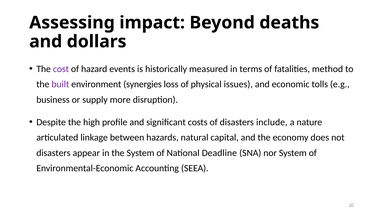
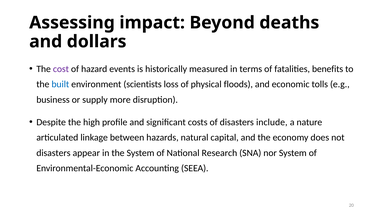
method: method -> benefits
built colour: purple -> blue
synergies: synergies -> scientists
issues: issues -> floods
Deadline: Deadline -> Research
